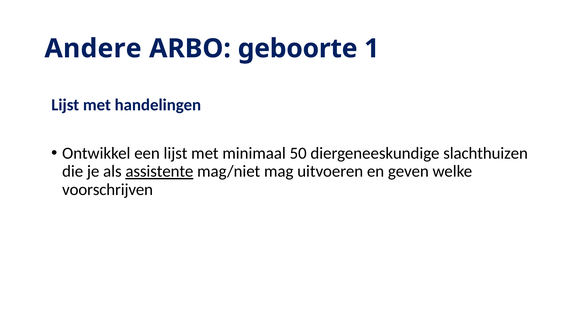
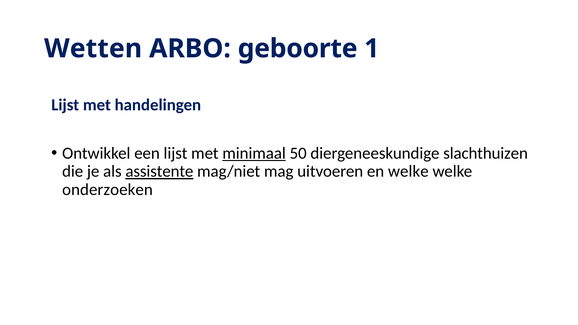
Andere: Andere -> Wetten
minimaal underline: none -> present
en geven: geven -> welke
voorschrijven: voorschrijven -> onderzoeken
